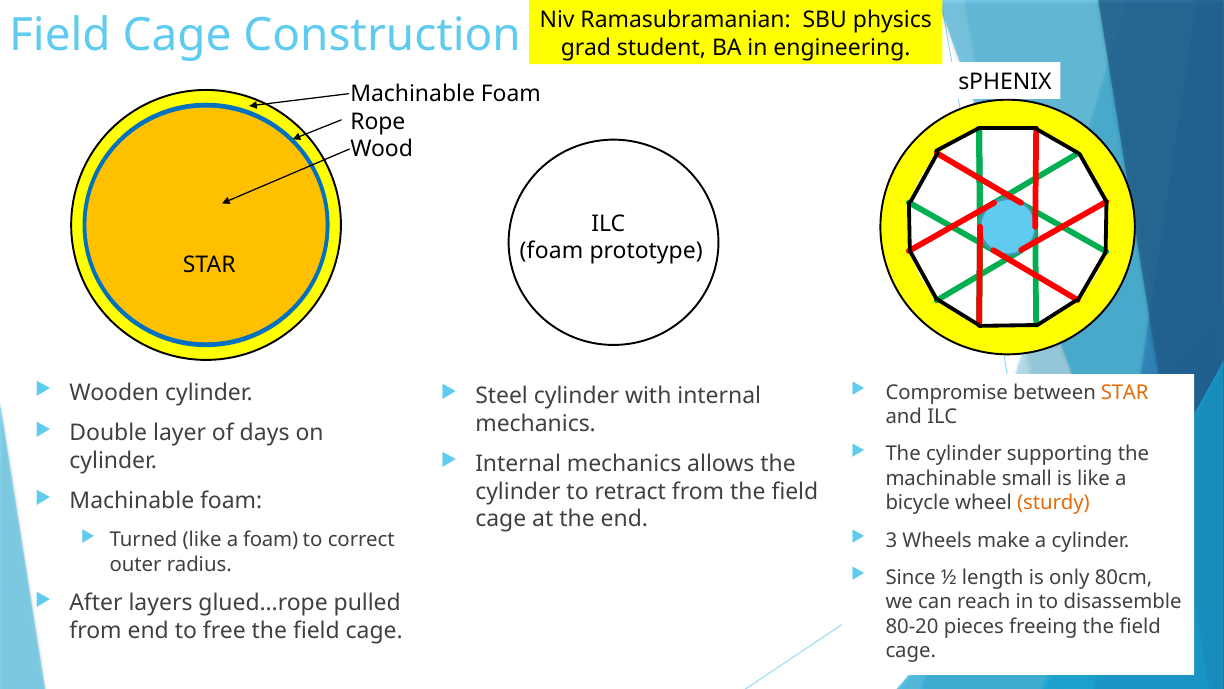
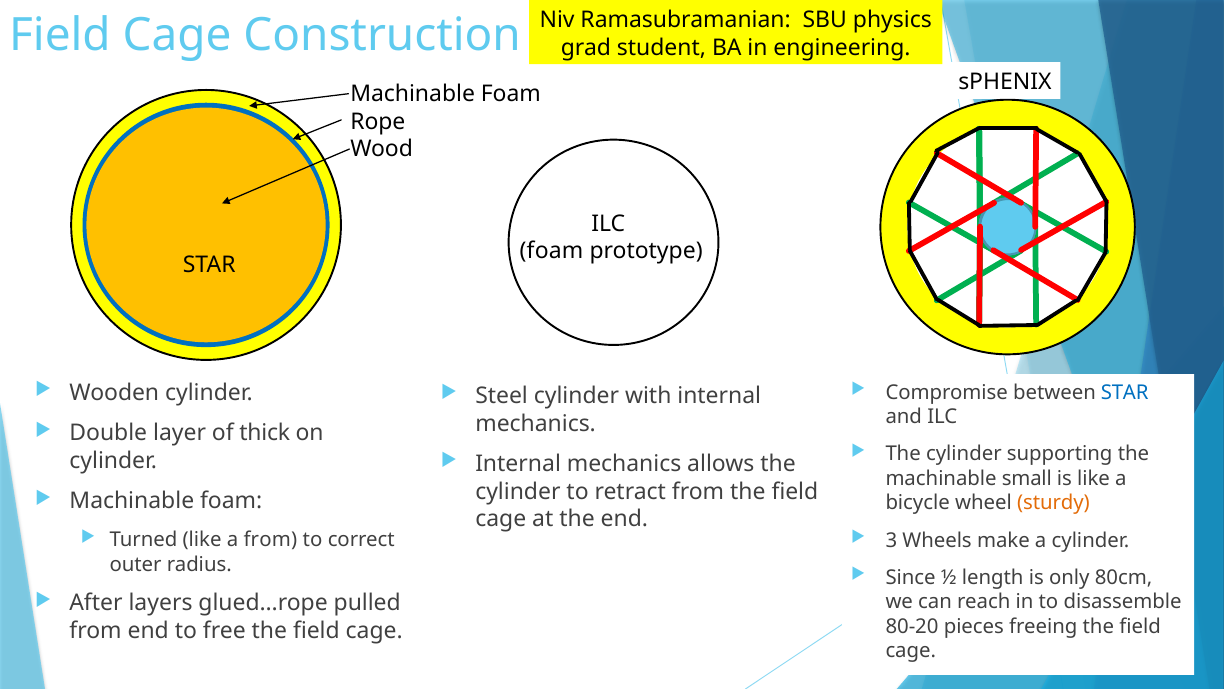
STAR at (1125, 392) colour: orange -> blue
days: days -> thick
a foam: foam -> from
